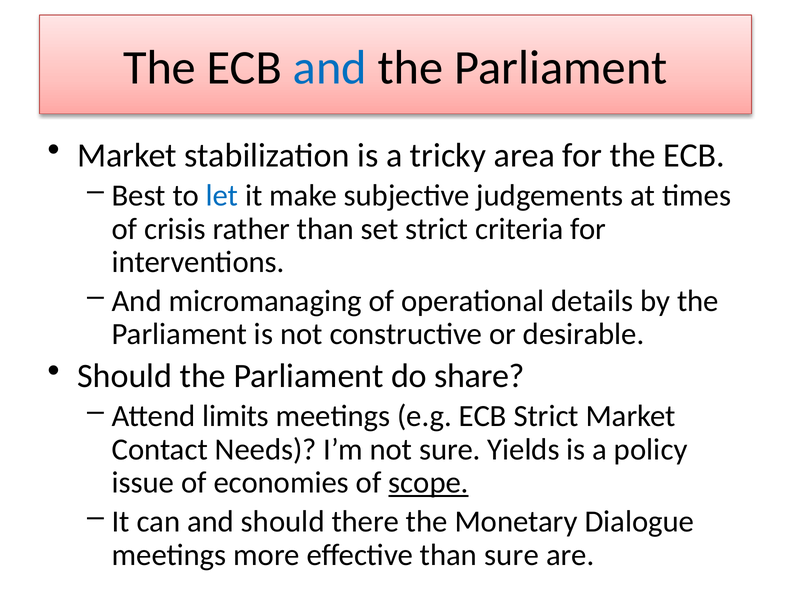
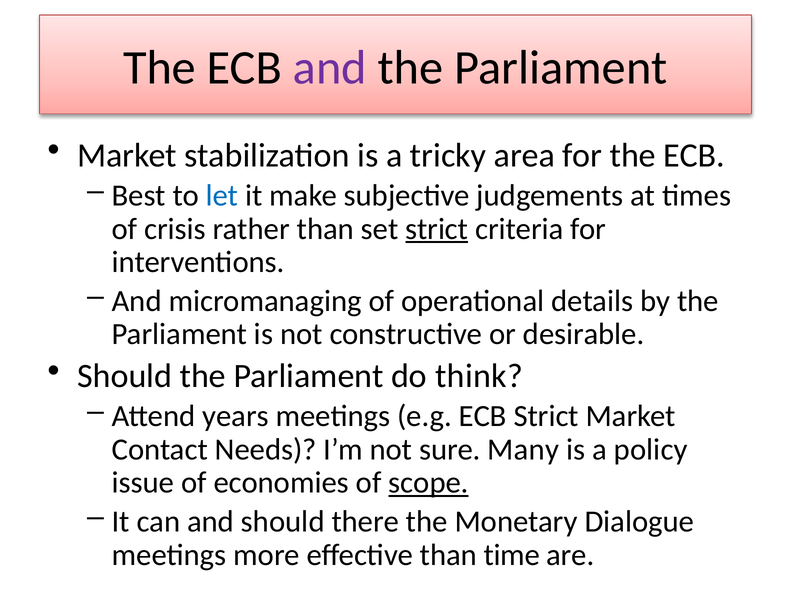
and at (330, 68) colour: blue -> purple
strict at (437, 229) underline: none -> present
share: share -> think
limits: limits -> years
Yields: Yields -> Many
than sure: sure -> time
